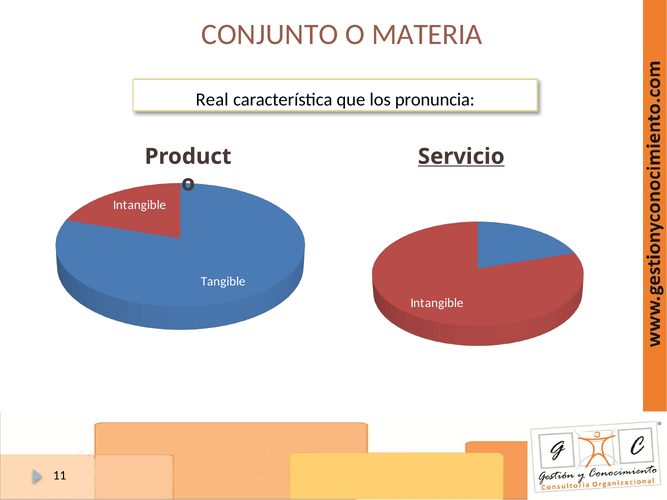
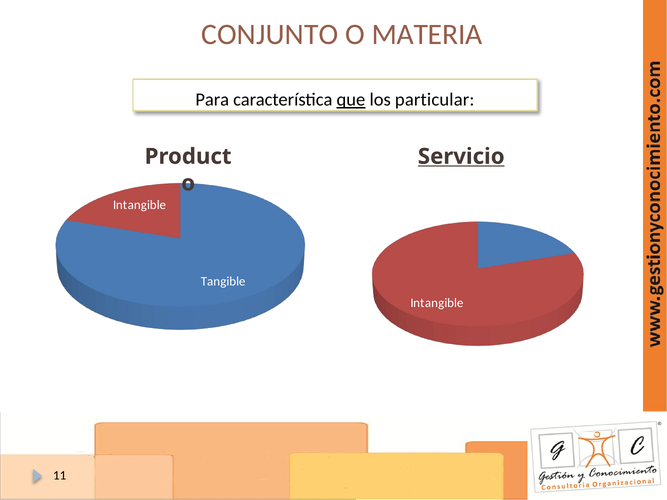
Real: Real -> Para
que underline: none -> present
pronuncia: pronuncia -> particular
